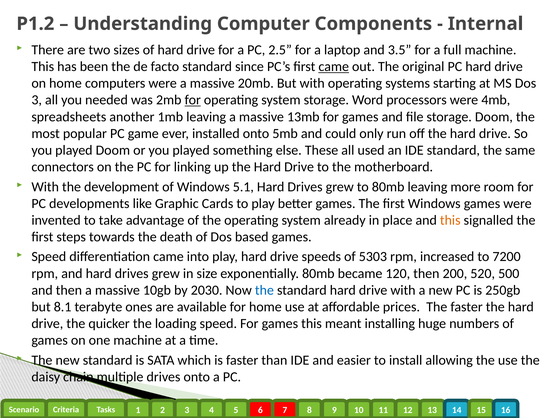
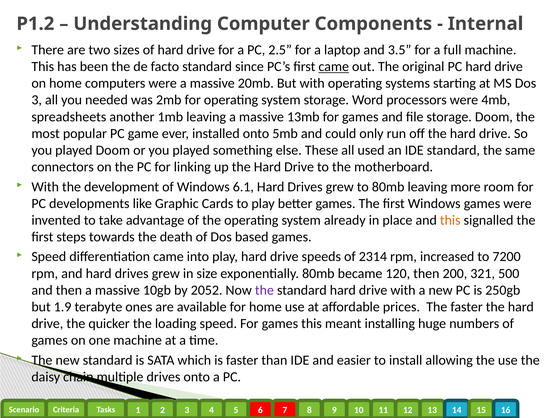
for at (193, 100) underline: present -> none
5.1: 5.1 -> 6.1
5303: 5303 -> 2314
520: 520 -> 321
2030: 2030 -> 2052
the at (264, 290) colour: blue -> purple
8.1: 8.1 -> 1.9
